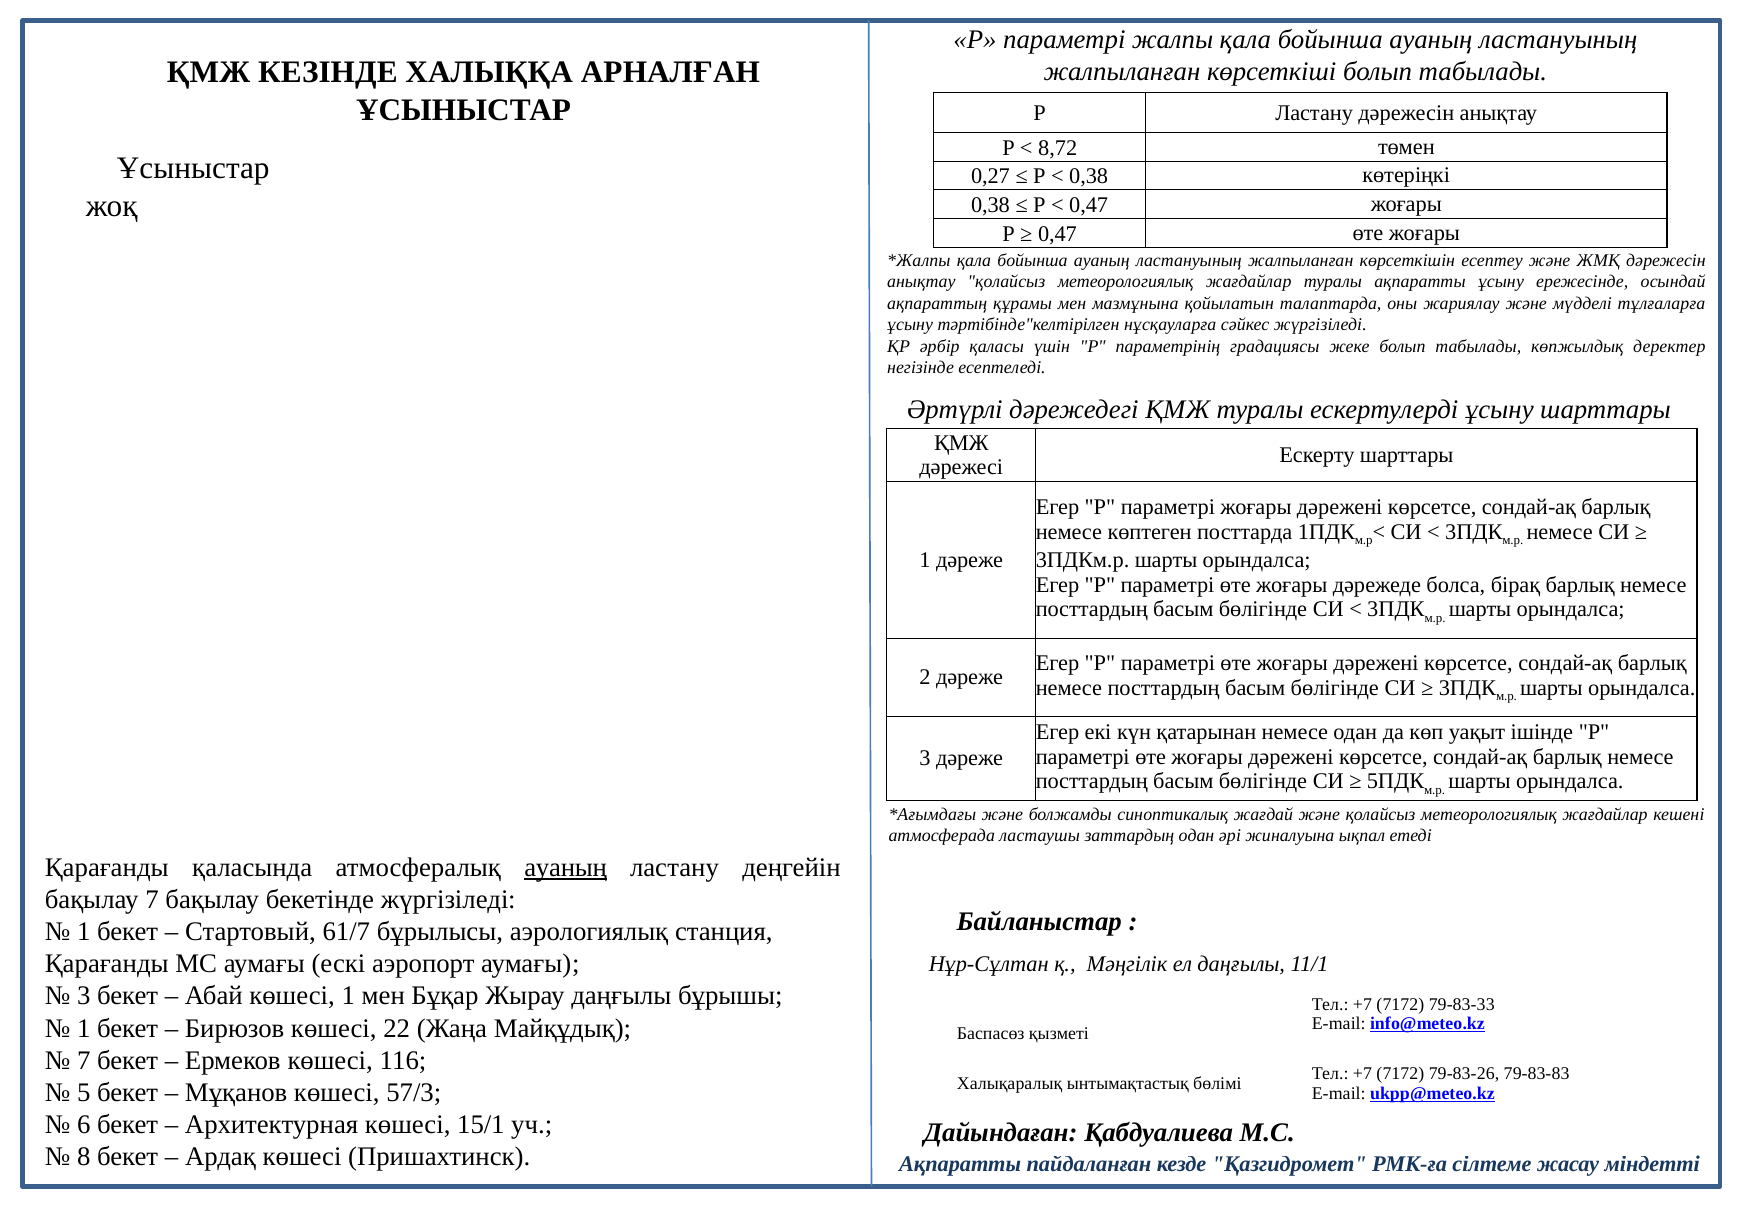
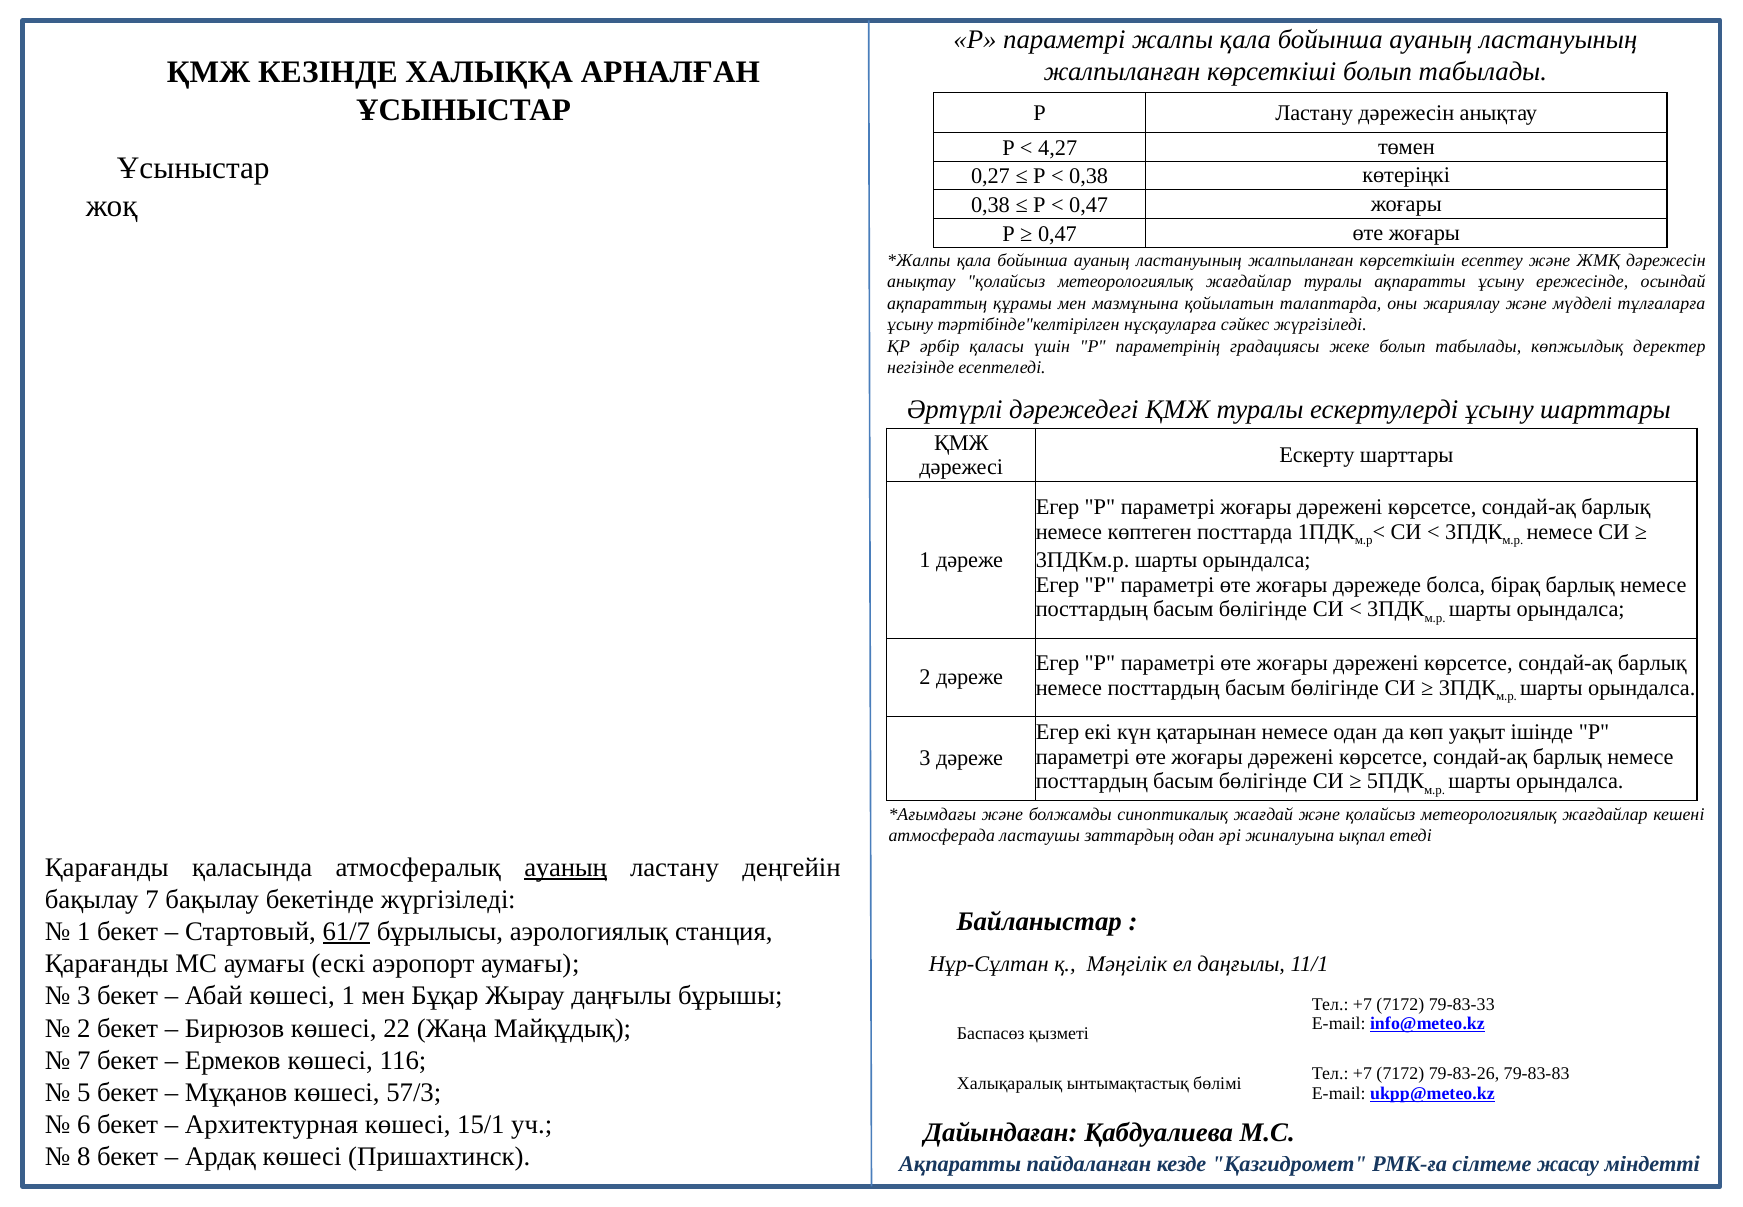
8,72: 8,72 -> 4,27
61/7 underline: none -> present
1 at (84, 1028): 1 -> 2
